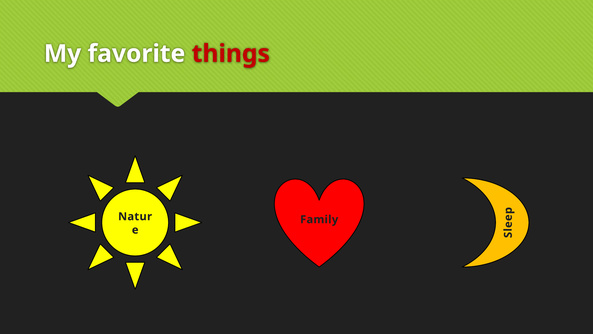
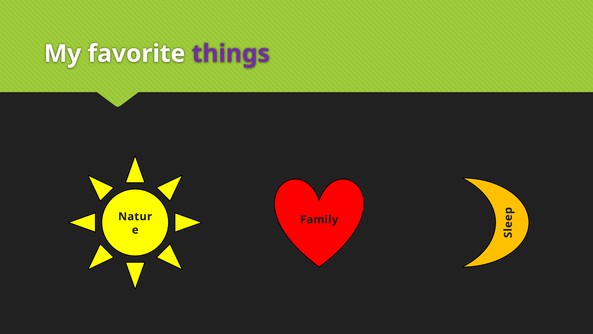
things colour: red -> purple
